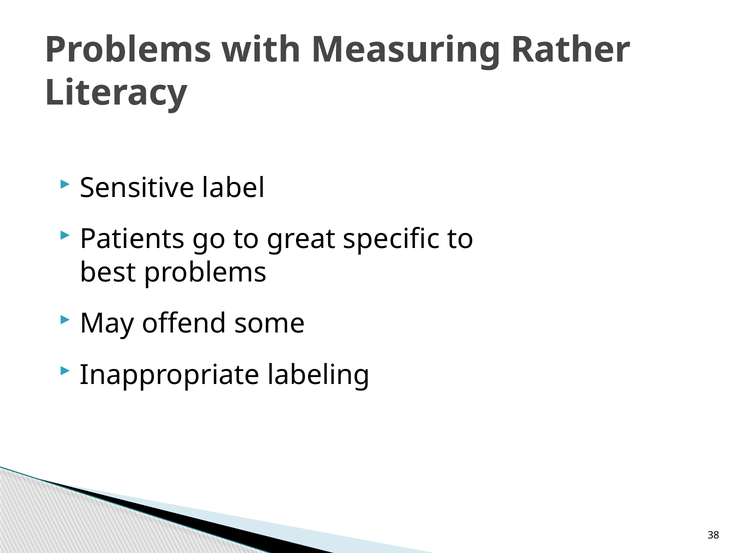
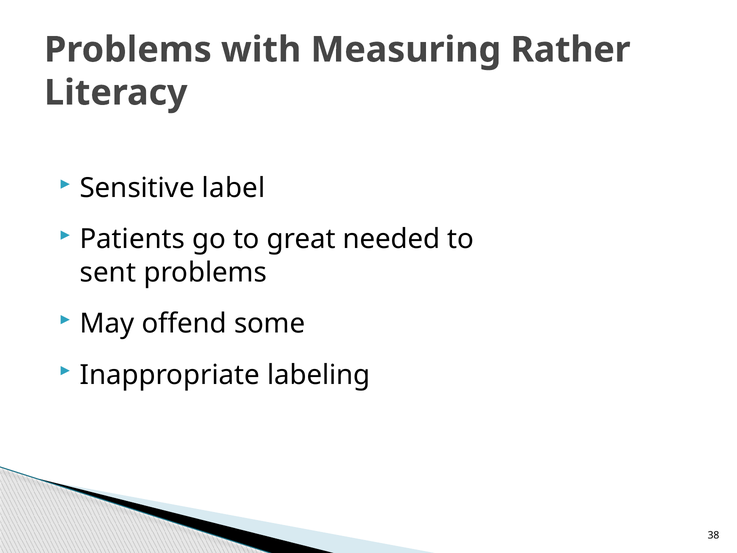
specific: specific -> needed
best: best -> sent
